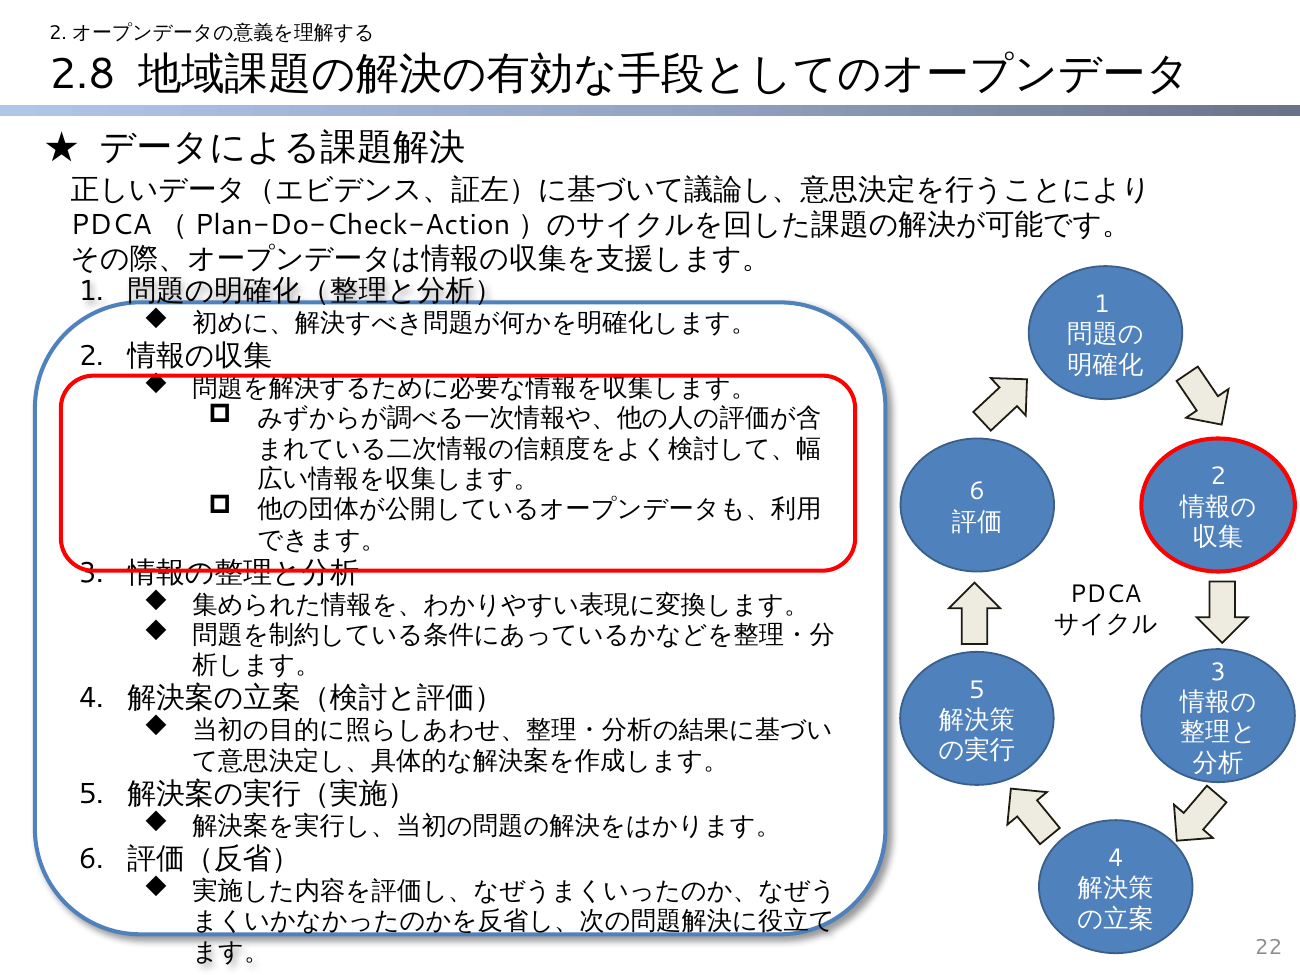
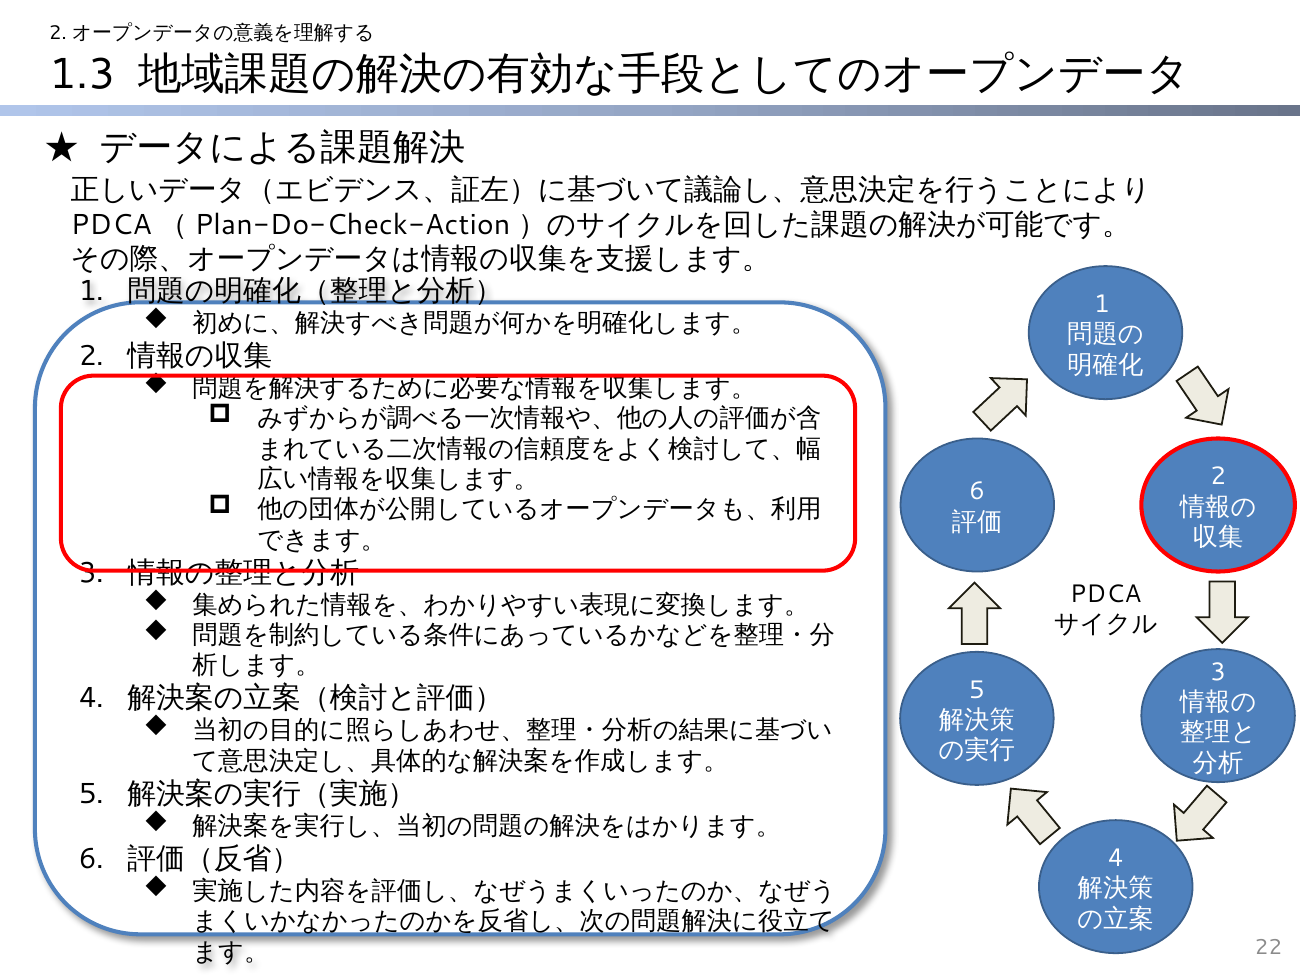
2.8: 2.8 -> 1.3
